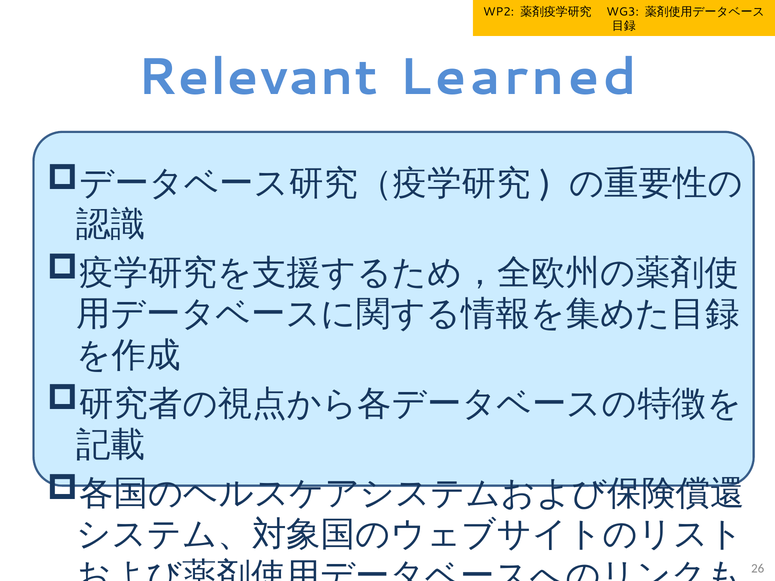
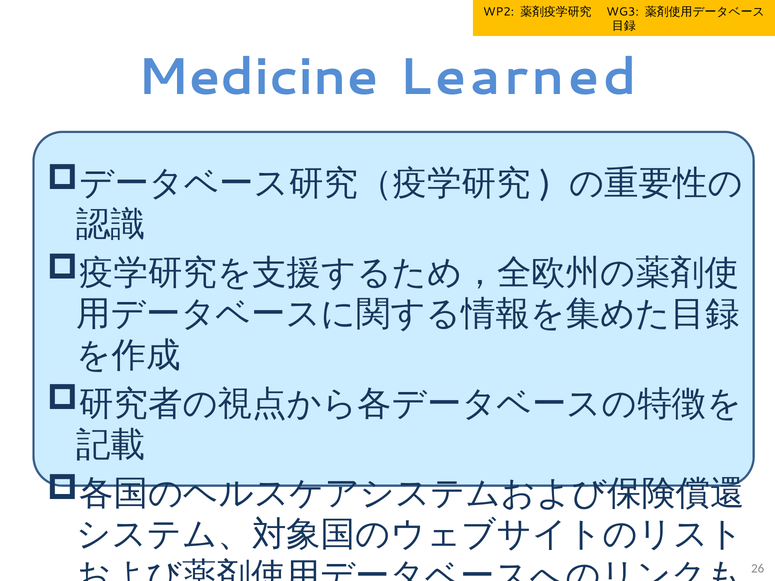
Relevant: Relevant -> Medicine
